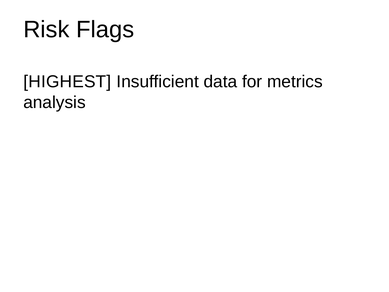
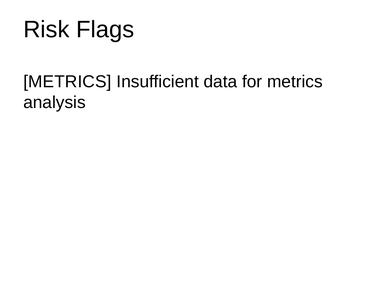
HIGHEST at (67, 82): HIGHEST -> METRICS
